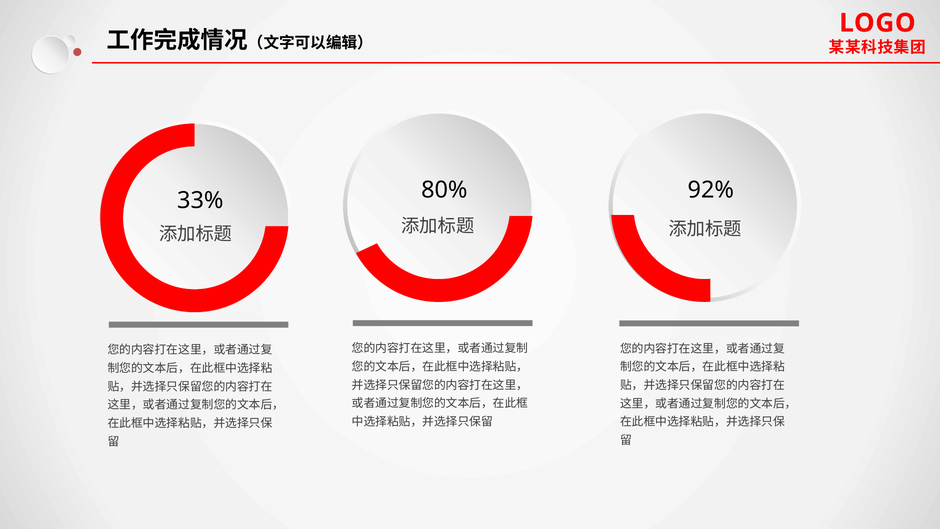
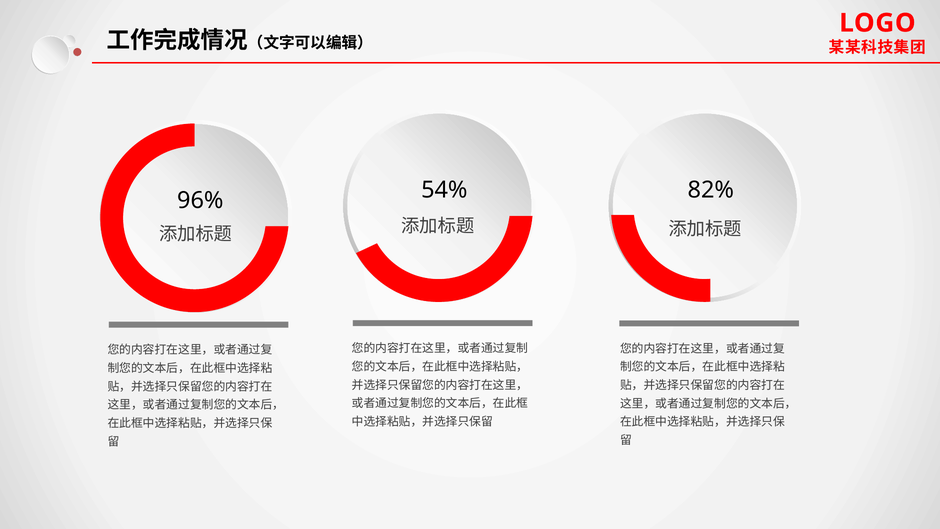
80%: 80% -> 54%
92%: 92% -> 82%
33%: 33% -> 96%
